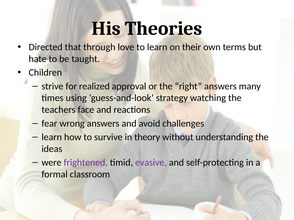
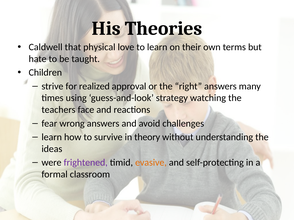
Directed: Directed -> Caldwell
through: through -> physical
evasive colour: purple -> orange
